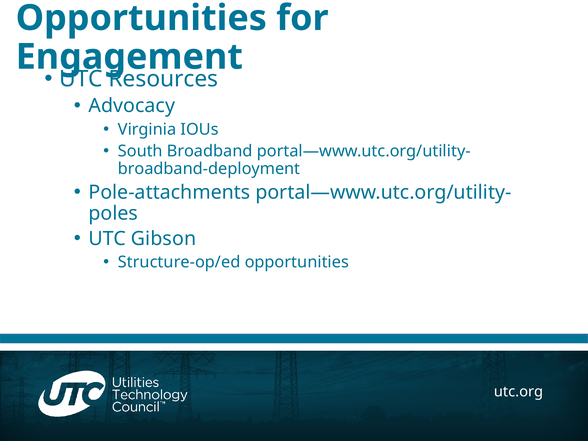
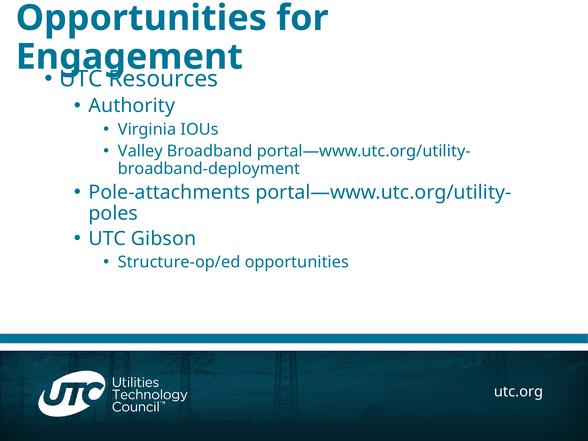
Advocacy: Advocacy -> Authority
South: South -> Valley
